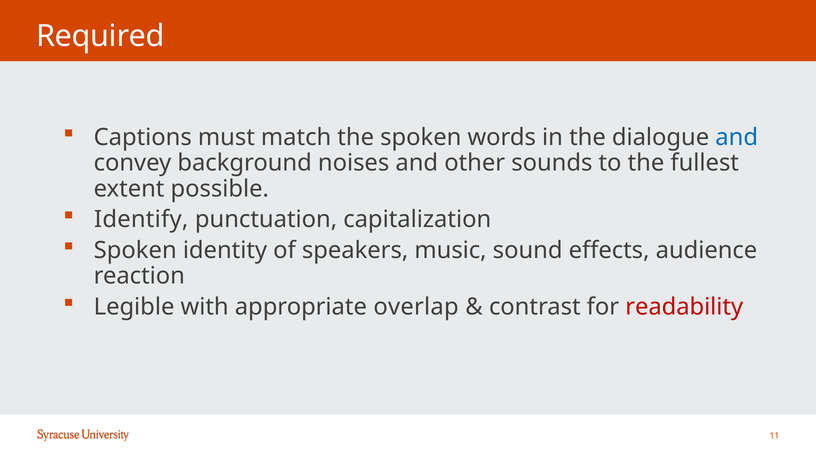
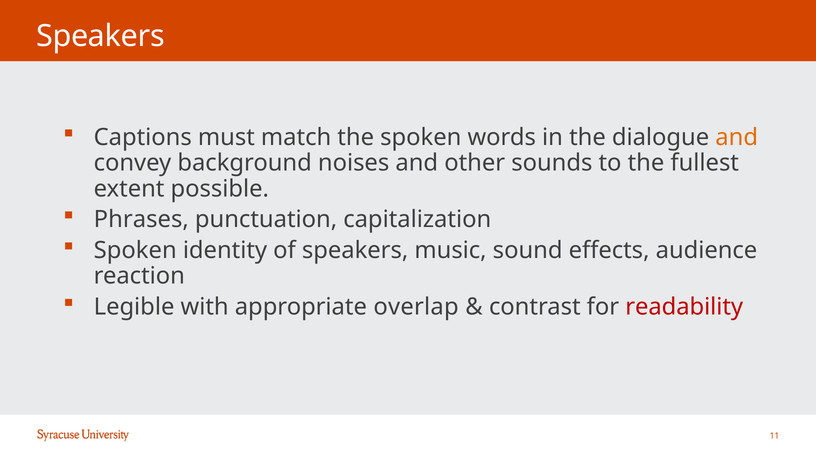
Required at (100, 36): Required -> Speakers
and at (737, 137) colour: blue -> orange
Identify: Identify -> Phrases
